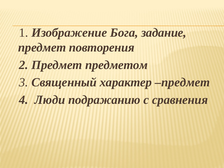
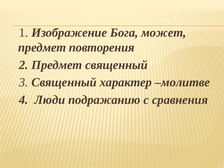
задание: задание -> может
Предмет предметом: предметом -> священный
характер предмет: предмет -> молитве
